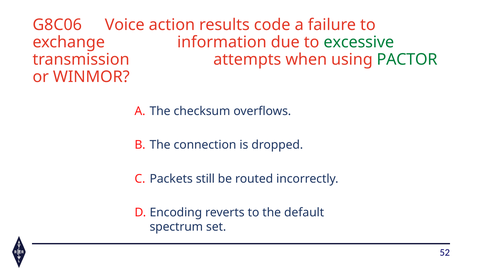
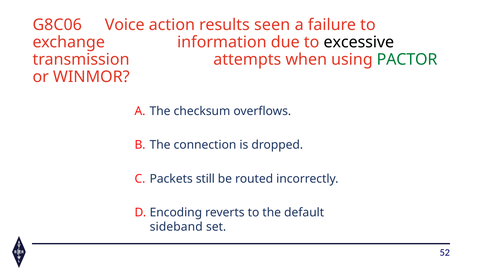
code: code -> seen
excessive colour: green -> black
spectrum: spectrum -> sideband
